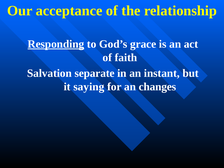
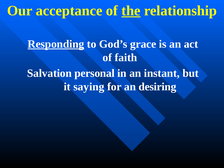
the underline: none -> present
separate: separate -> personal
changes: changes -> desiring
